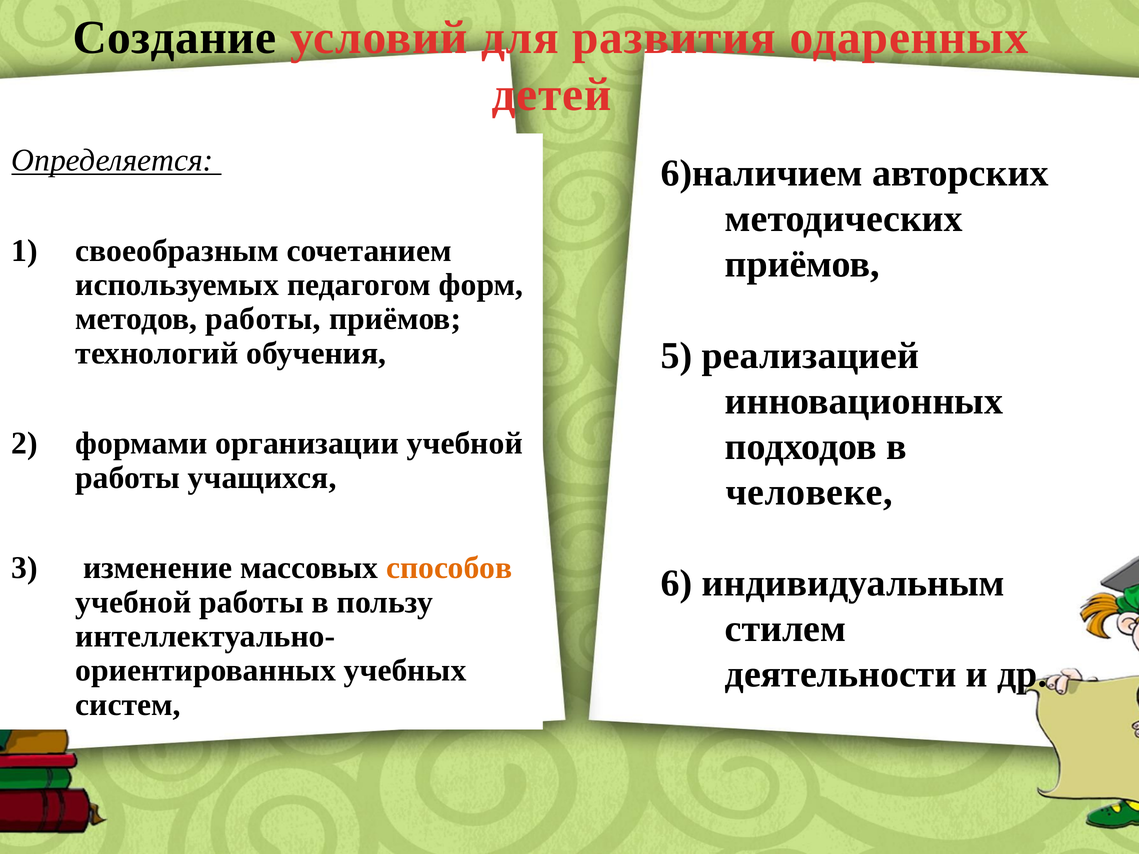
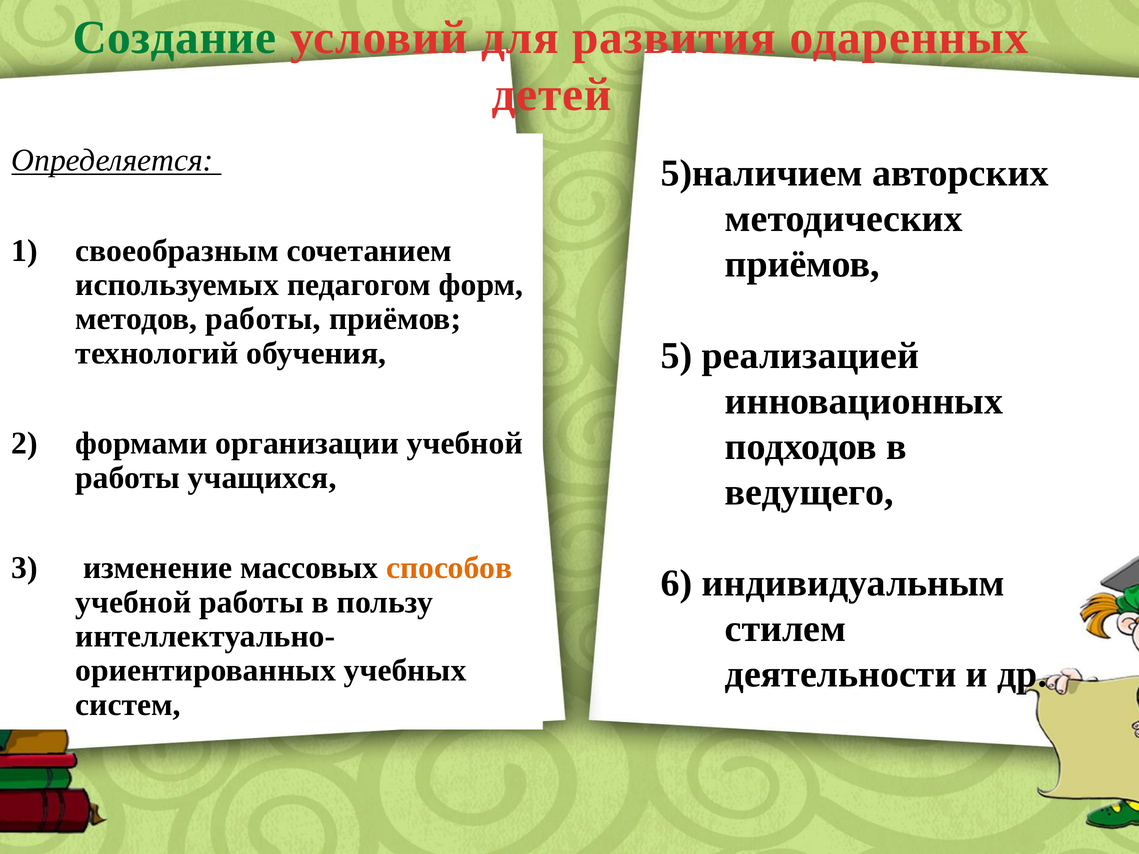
Создание colour: black -> green
6)наличием: 6)наличием -> 5)наличием
человеке: человеке -> ведущего
